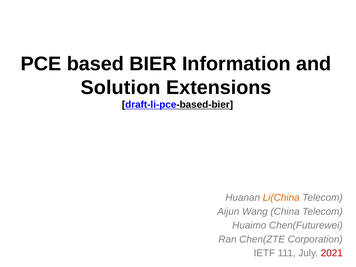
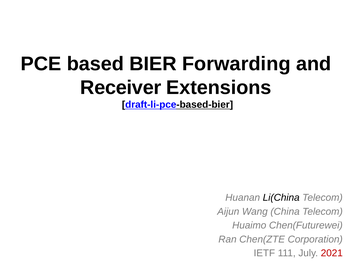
Information: Information -> Forwarding
Solution: Solution -> Receiver
Li(China colour: orange -> black
